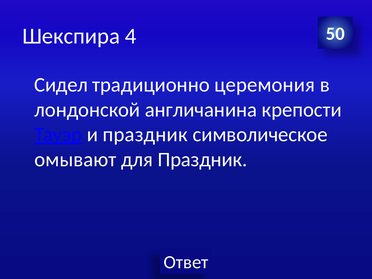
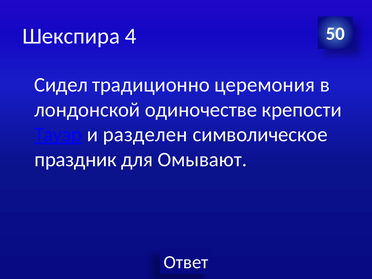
англичанина: англичанина -> одиночестве
и праздник: праздник -> разделен
омывают: омывают -> праздник
для Праздник: Праздник -> Омывают
